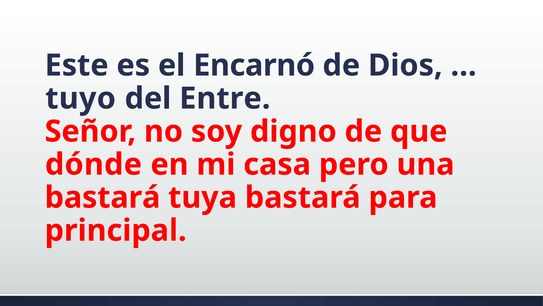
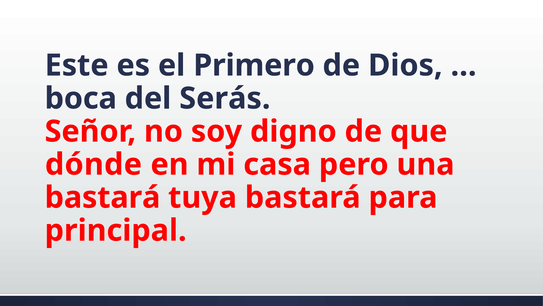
Encarnó: Encarnó -> Primero
tuyo: tuyo -> boca
Entre: Entre -> Serás
